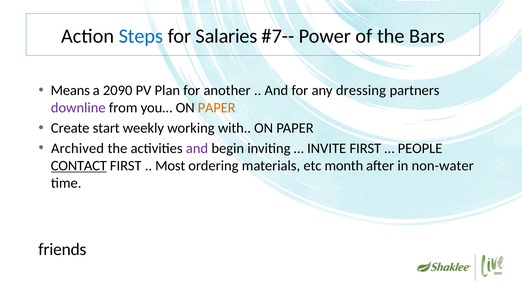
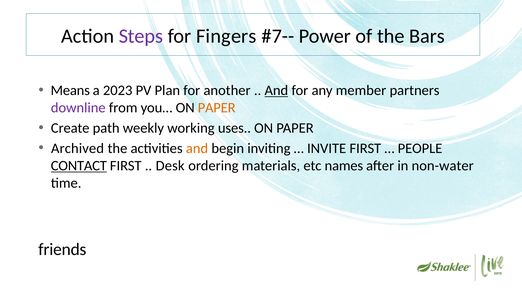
Steps colour: blue -> purple
Salaries: Salaries -> Fingers
2090: 2090 -> 2023
And at (276, 91) underline: none -> present
dressing: dressing -> member
start: start -> path
with: with -> uses
and at (197, 149) colour: purple -> orange
Most: Most -> Desk
month: month -> names
